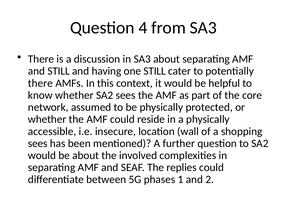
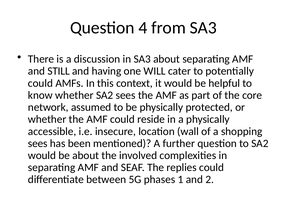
one STILL: STILL -> WILL
there at (40, 83): there -> could
